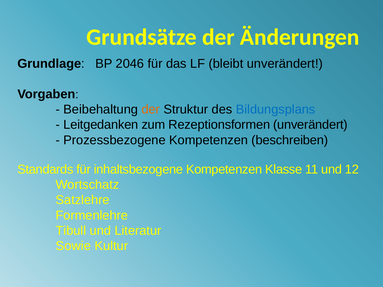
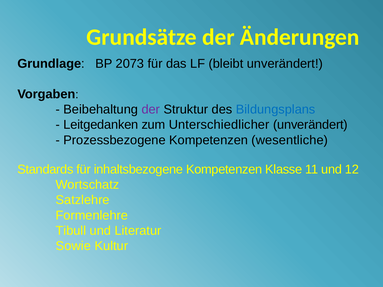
2046: 2046 -> 2073
der at (151, 110) colour: orange -> purple
Rezeptionsformen: Rezeptionsformen -> Unterschiedlicher
beschreiben: beschreiben -> wesentliche
